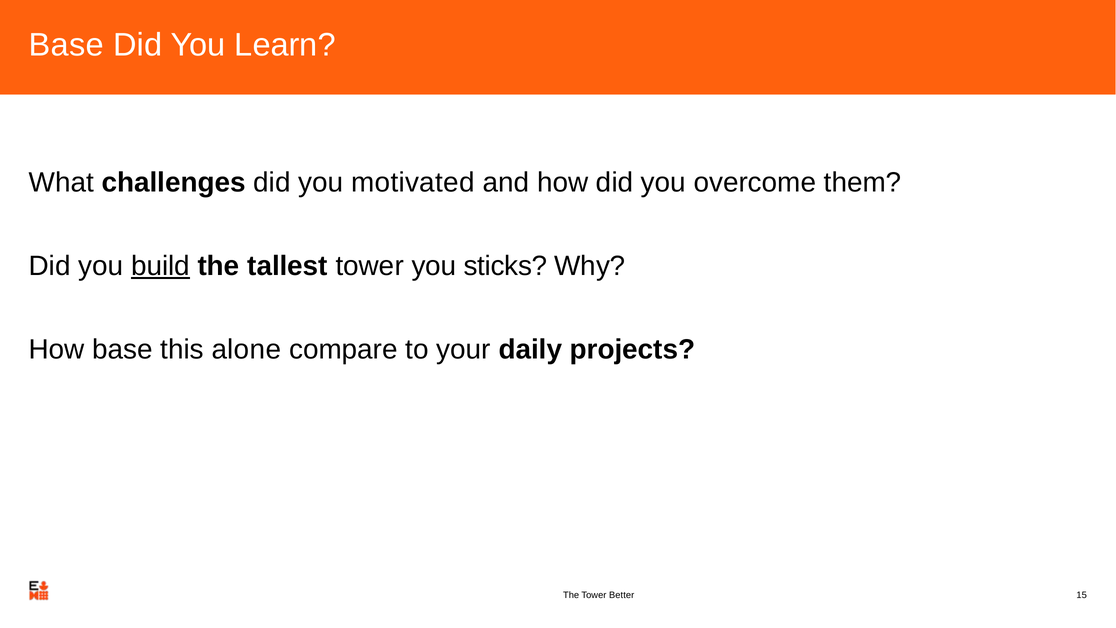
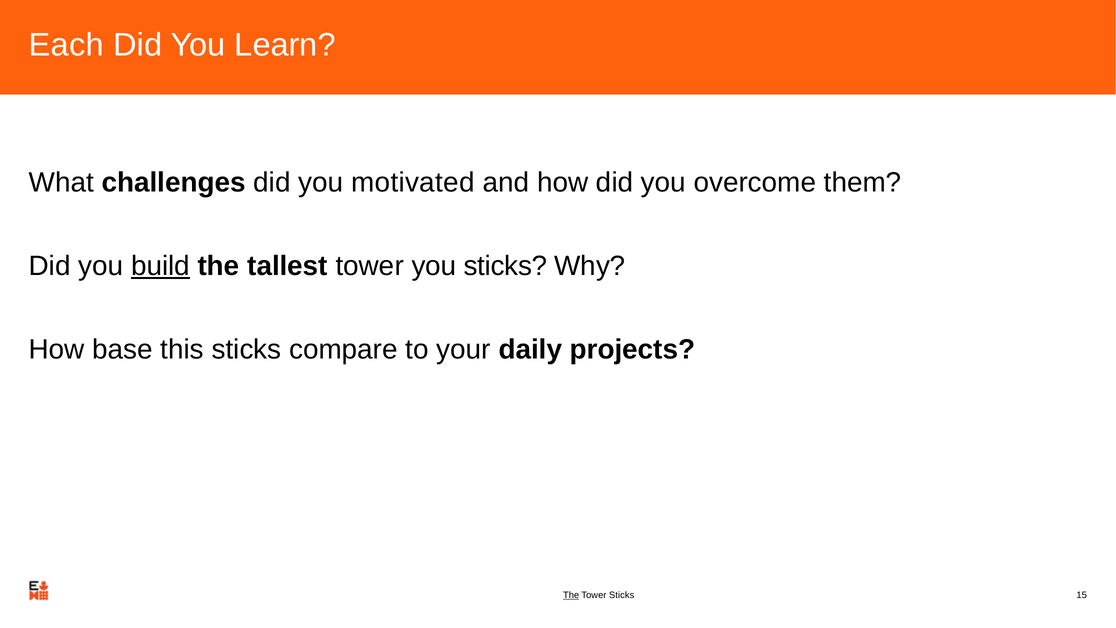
Base at (67, 45): Base -> Each
this alone: alone -> sticks
The at (571, 595) underline: none -> present
Tower Better: Better -> Sticks
